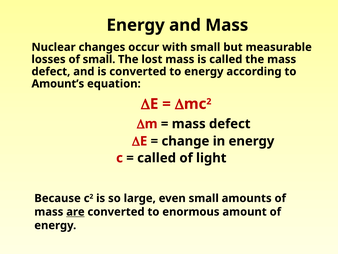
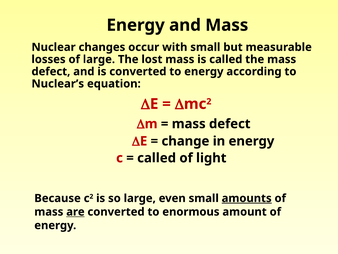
of small: small -> large
Amount’s: Amount’s -> Nuclear’s
amounts underline: none -> present
